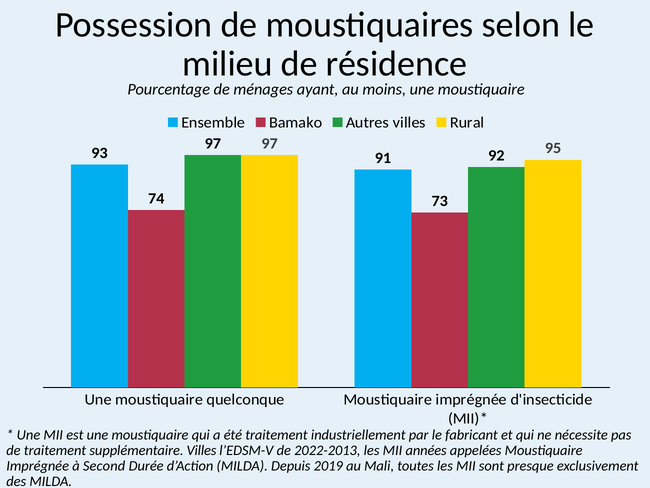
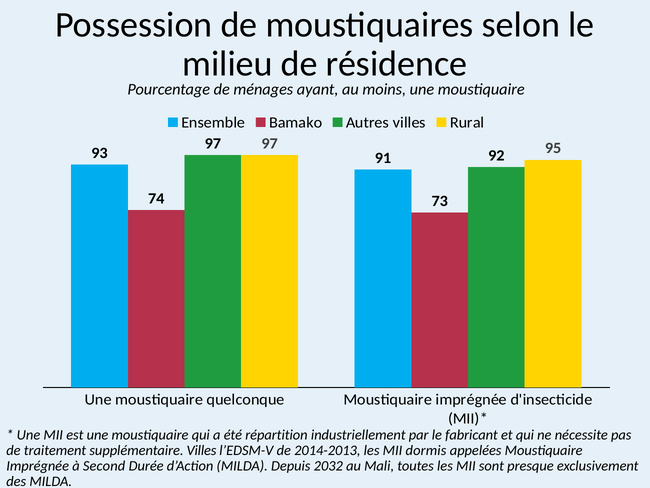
été traitement: traitement -> répartition
2022-2013: 2022-2013 -> 2014-2013
années: années -> dormis
2019: 2019 -> 2032
